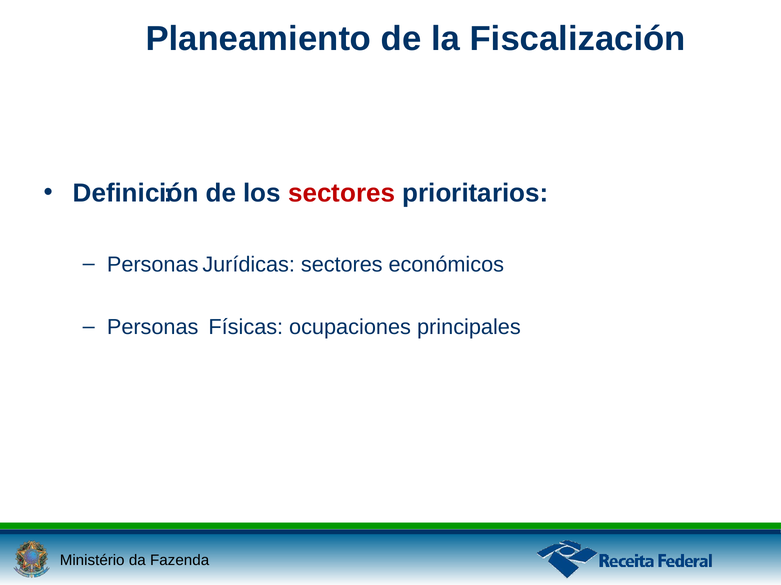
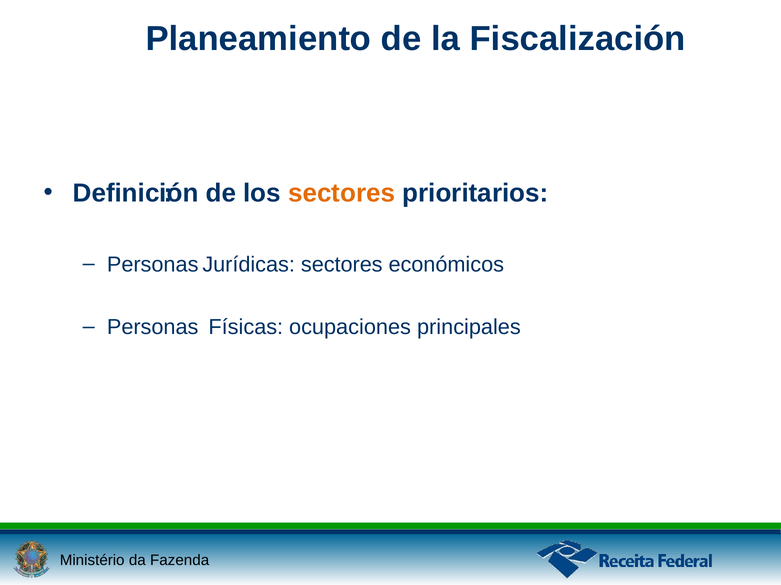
sectores at (342, 193) colour: red -> orange
